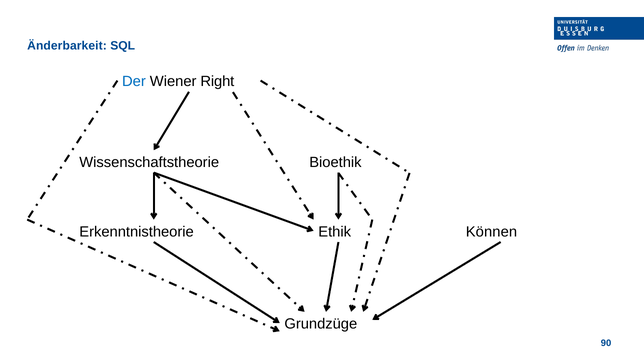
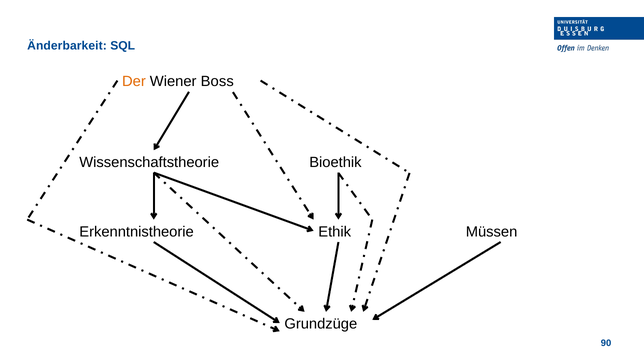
Der colour: blue -> orange
Right: Right -> Boss
Können: Können -> Müssen
